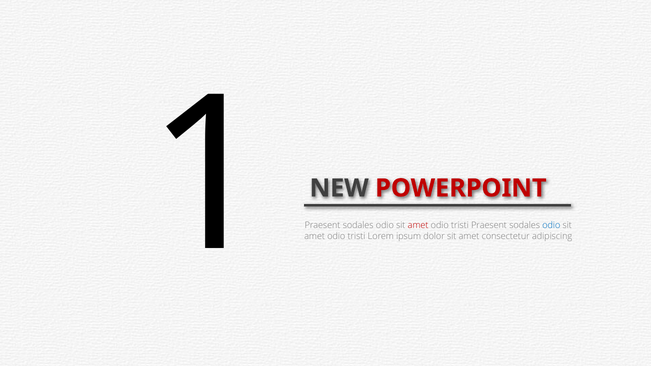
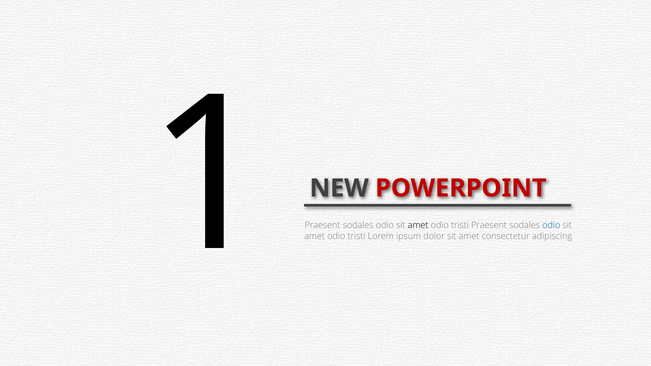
amet at (418, 225) colour: red -> black
